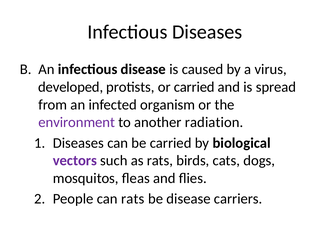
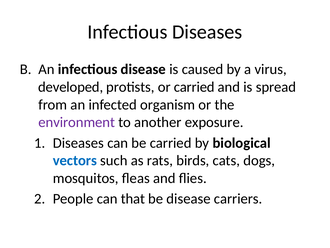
radiation: radiation -> exposure
vectors colour: purple -> blue
can rats: rats -> that
